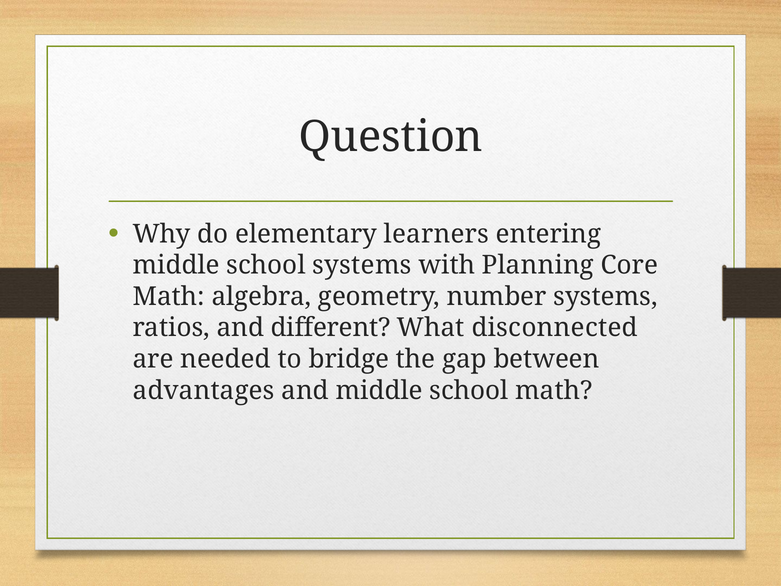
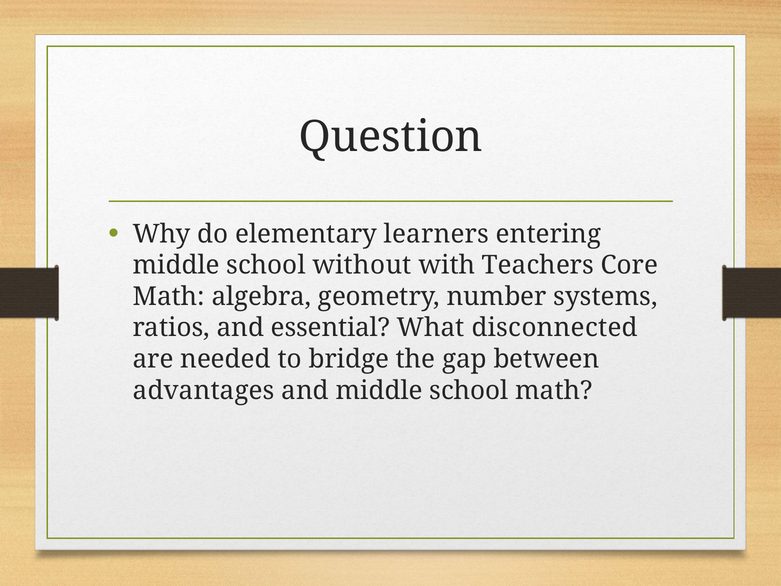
school systems: systems -> without
Planning: Planning -> Teachers
different: different -> essential
